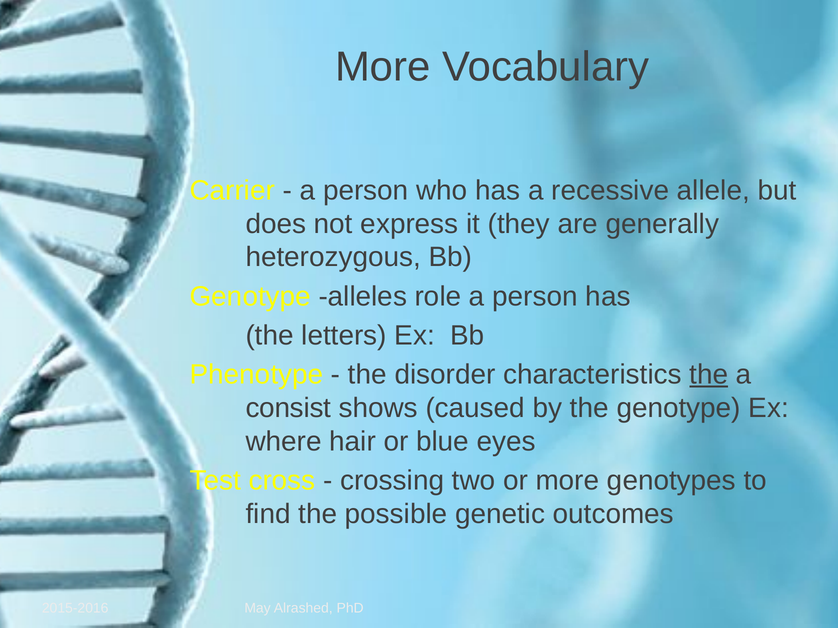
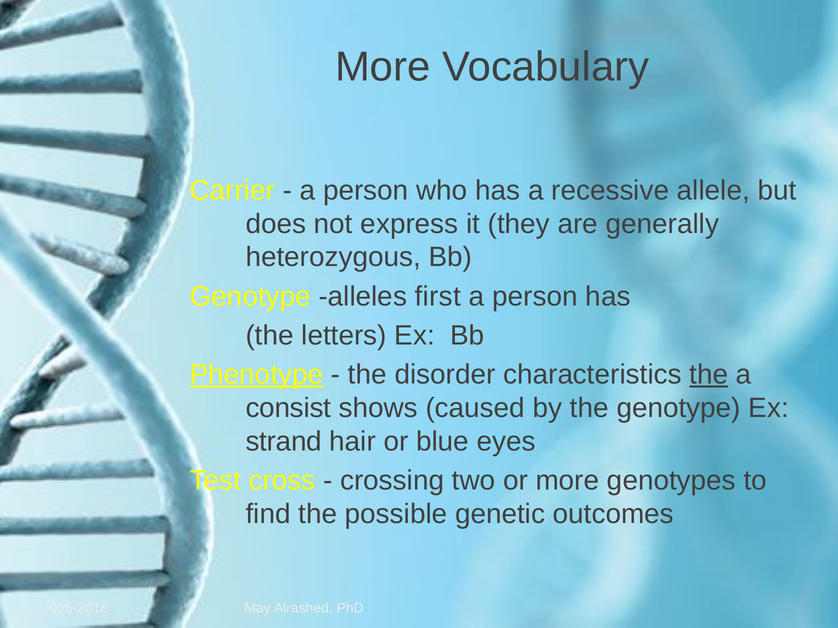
role: role -> first
Phenotype underline: none -> present
where: where -> strand
